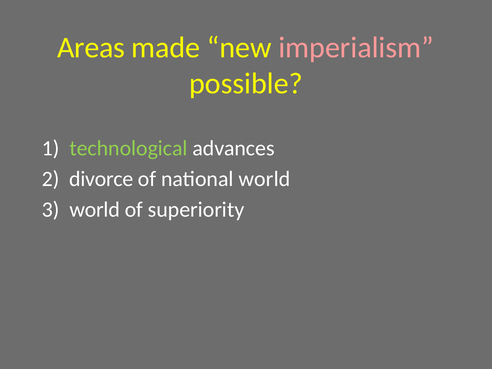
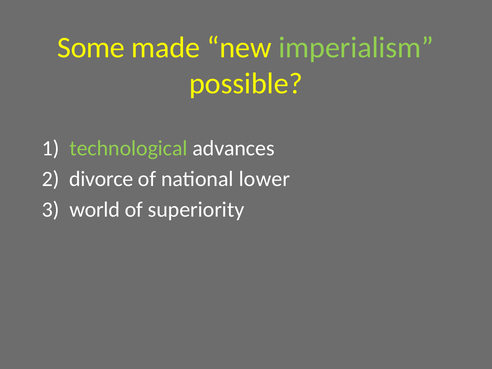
Areas: Areas -> Some
imperialism colour: pink -> light green
national world: world -> lower
